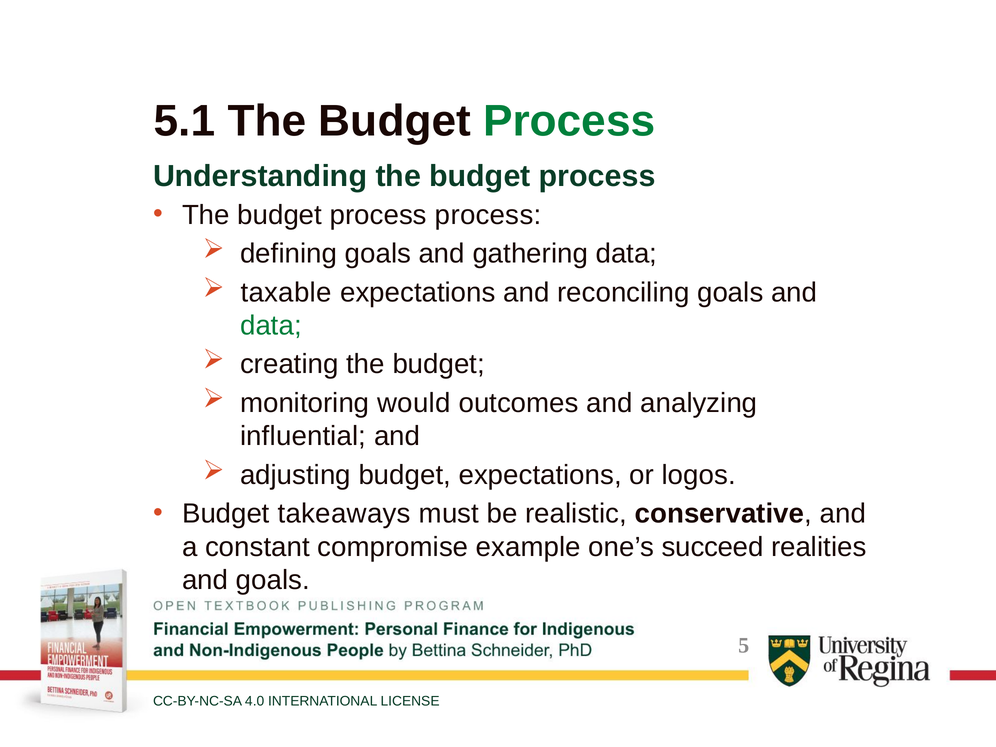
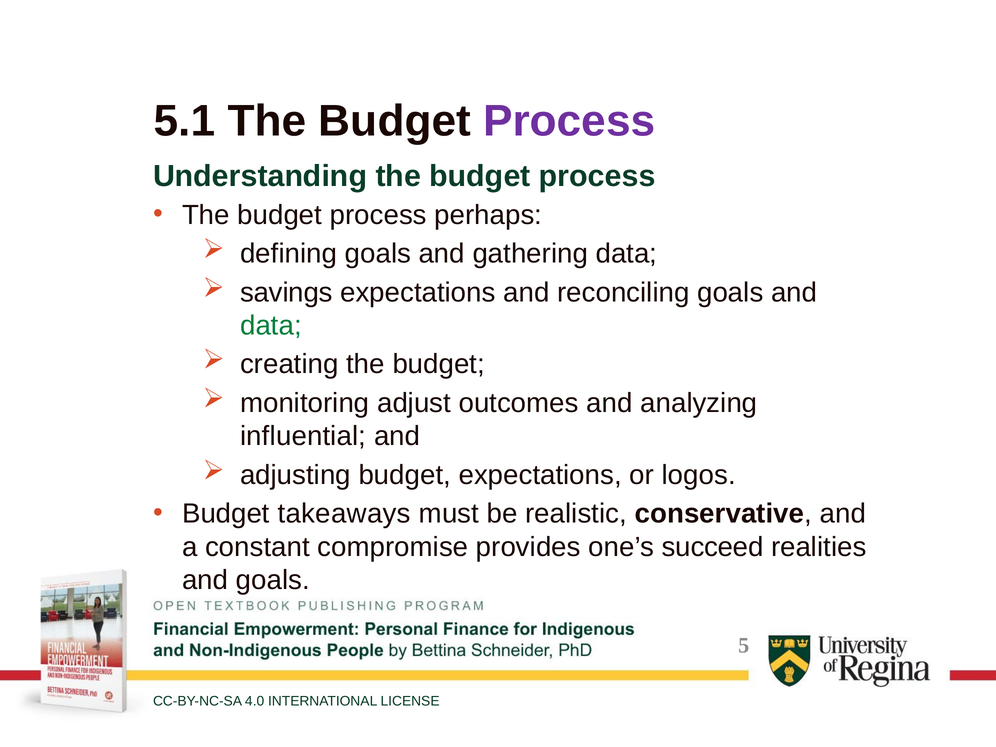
Process at (569, 121) colour: green -> purple
process process: process -> perhaps
taxable: taxable -> savings
would: would -> adjust
example: example -> provides
